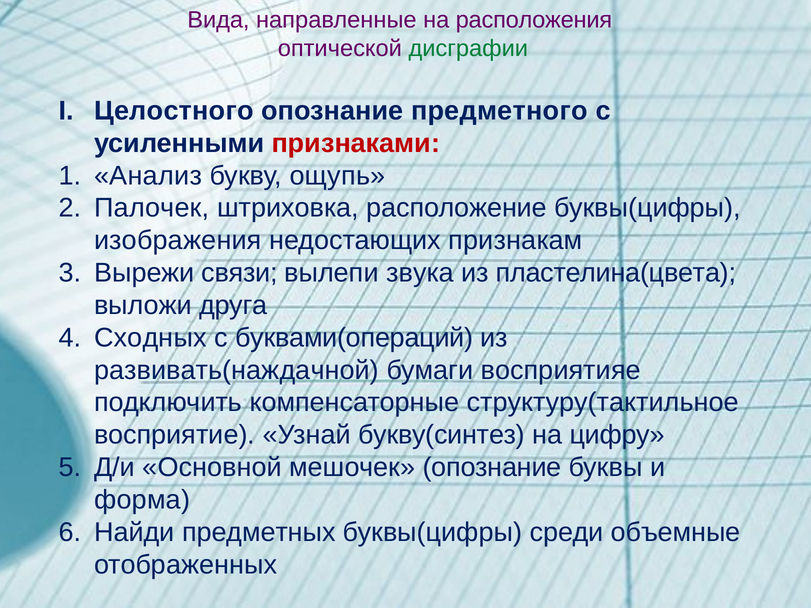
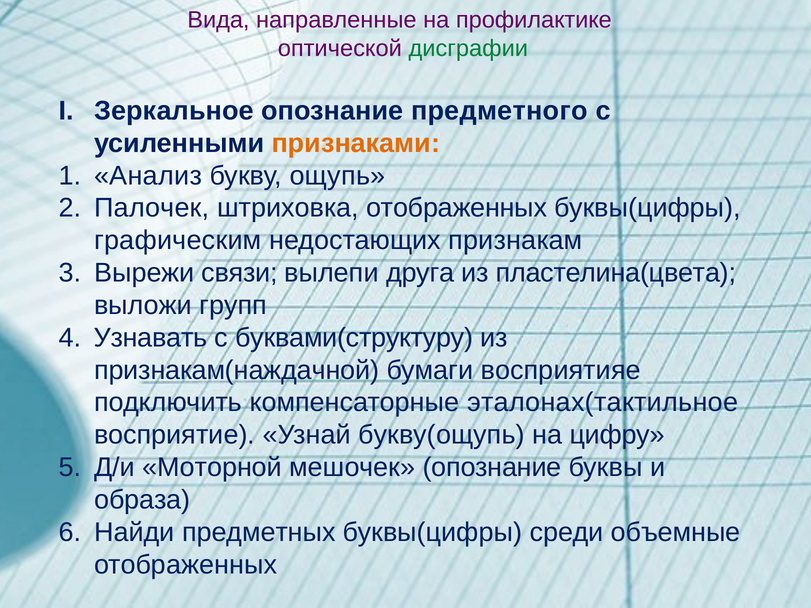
расположения: расположения -> профилактике
Целостного: Целостного -> Зеркальное
признаками colour: red -> orange
штриховка расположение: расположение -> отображенных
изображения: изображения -> графическим
звука: звука -> друга
друга: друга -> групп
Сходных: Сходных -> Узнавать
буквами(операций: буквами(операций -> буквами(структуру
развивать(наждачной: развивать(наждачной -> признакам(наждачной
структуру(тактильное: структуру(тактильное -> эталонах(тактильное
букву(синтез: букву(синтез -> букву(ощупь
Основной: Основной -> Моторной
форма: форма -> образа
